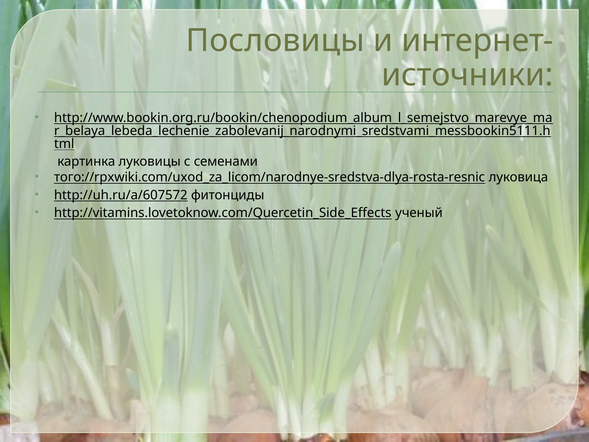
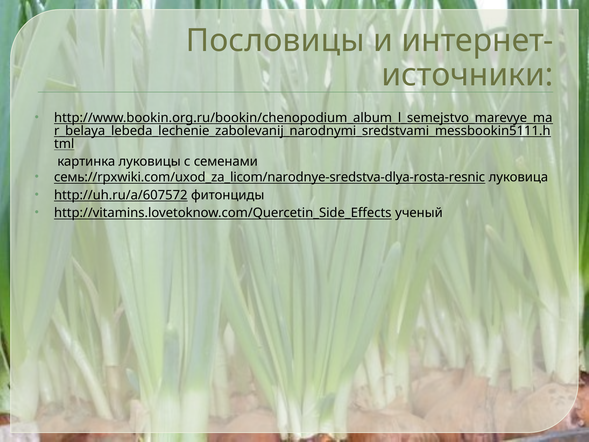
того://rpxwiki.com/uxod_za_licom/narodnye-sredstva-dlya-rosta-resnic: того://rpxwiki.com/uxod_za_licom/narodnye-sredstva-dlya-rosta-resnic -> семь://rpxwiki.com/uxod_za_licom/narodnye-sredstva-dlya-rosta-resnic
